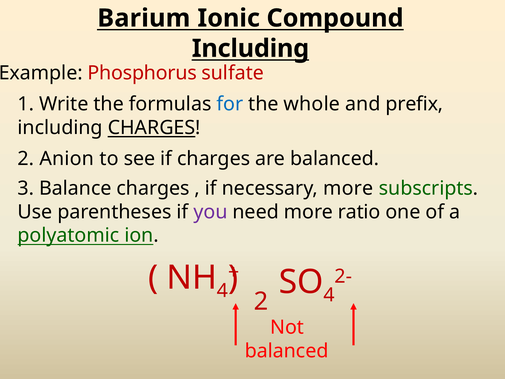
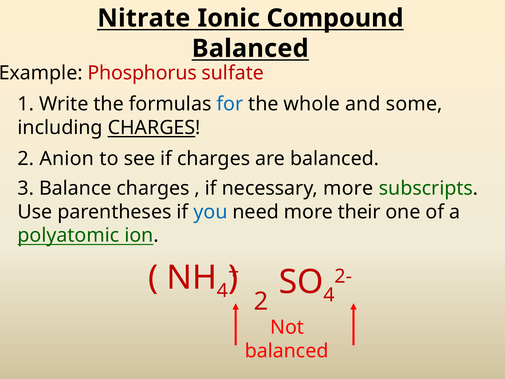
Barium: Barium -> Nitrate
Including at (250, 48): Including -> Balanced
prefix: prefix -> some
you colour: purple -> blue
ratio: ratio -> their
